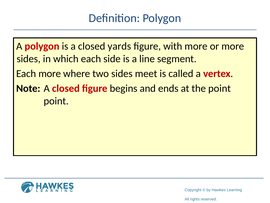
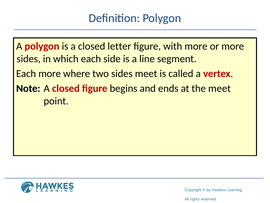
yards: yards -> letter
the point: point -> meet
